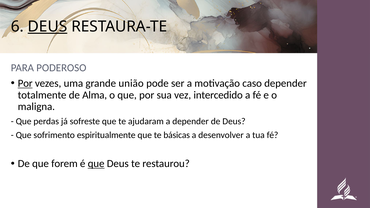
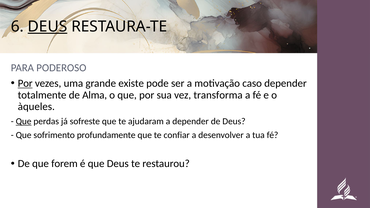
união: união -> existe
intercedido: intercedido -> transforma
maligna: maligna -> àqueles
Que at (24, 121) underline: none -> present
espiritualmente: espiritualmente -> profundamente
básicas: básicas -> confiar
que at (96, 164) underline: present -> none
